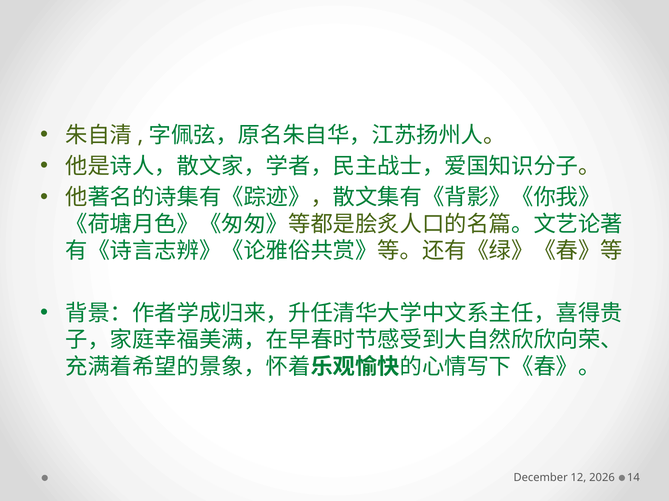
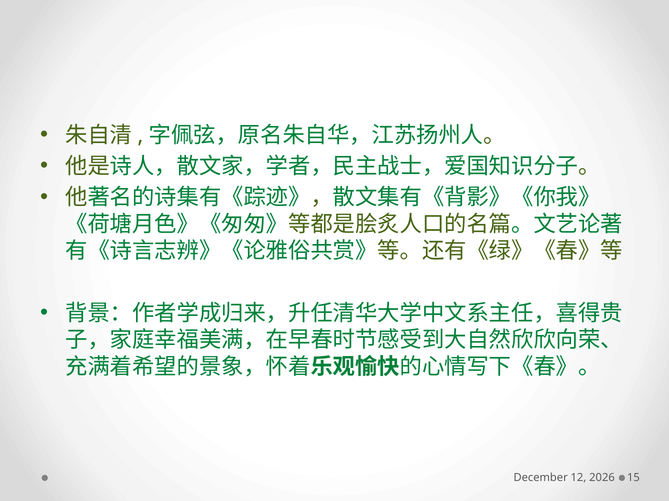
14: 14 -> 15
